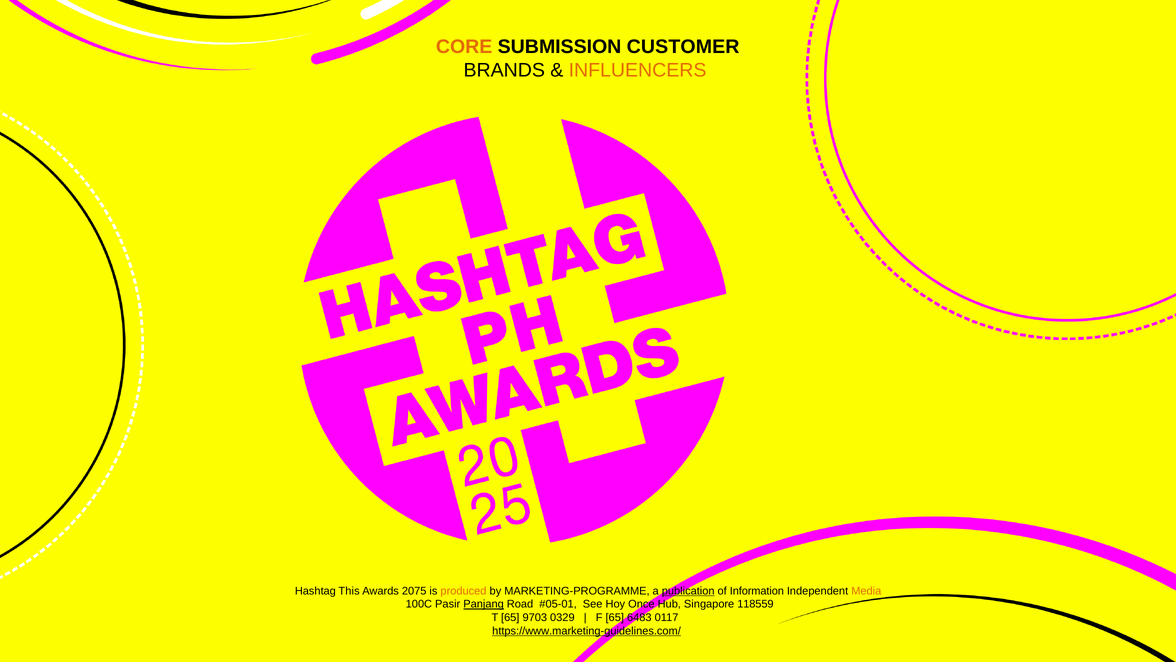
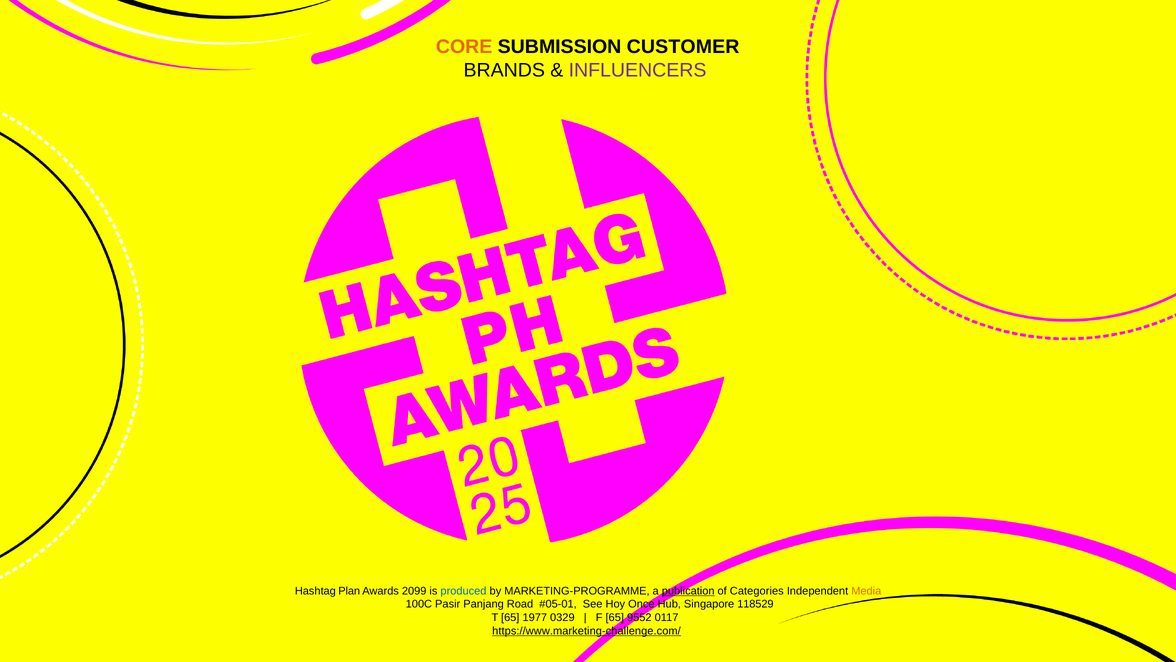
INFLUENCERS colour: orange -> purple
This: This -> Plan
2075: 2075 -> 2099
produced colour: orange -> blue
Information: Information -> Categories
Panjang underline: present -> none
118559: 118559 -> 118529
9703: 9703 -> 1977
6483: 6483 -> 9552
https://www.marketing-guidelines.com/: https://www.marketing-guidelines.com/ -> https://www.marketing-challenge.com/
